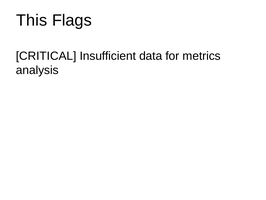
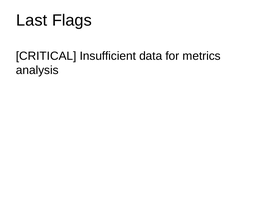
This: This -> Last
